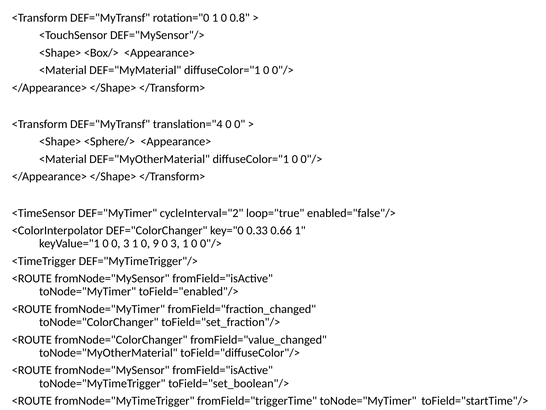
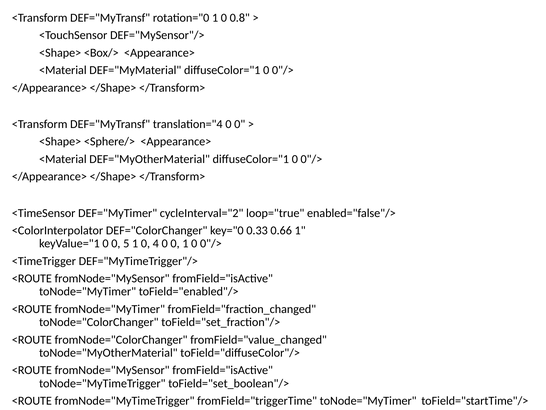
0 0 3: 3 -> 5
9: 9 -> 4
3 at (175, 243): 3 -> 0
